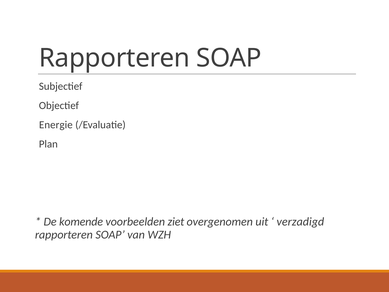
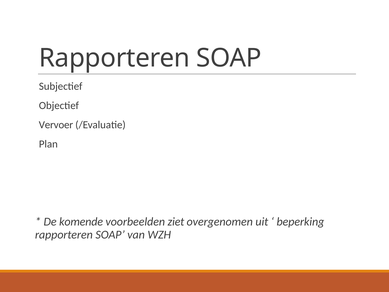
Energie: Energie -> Vervoer
verzadigd: verzadigd -> beperking
